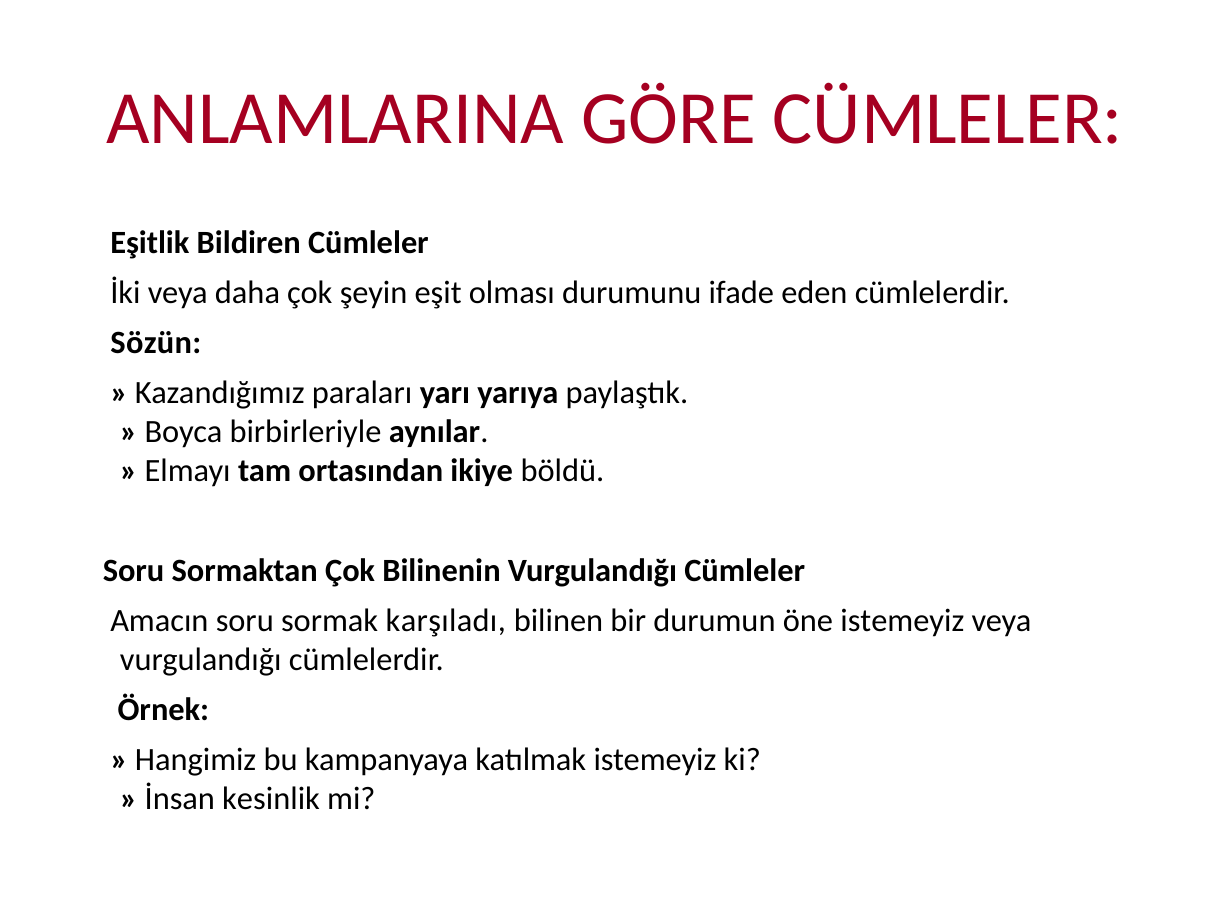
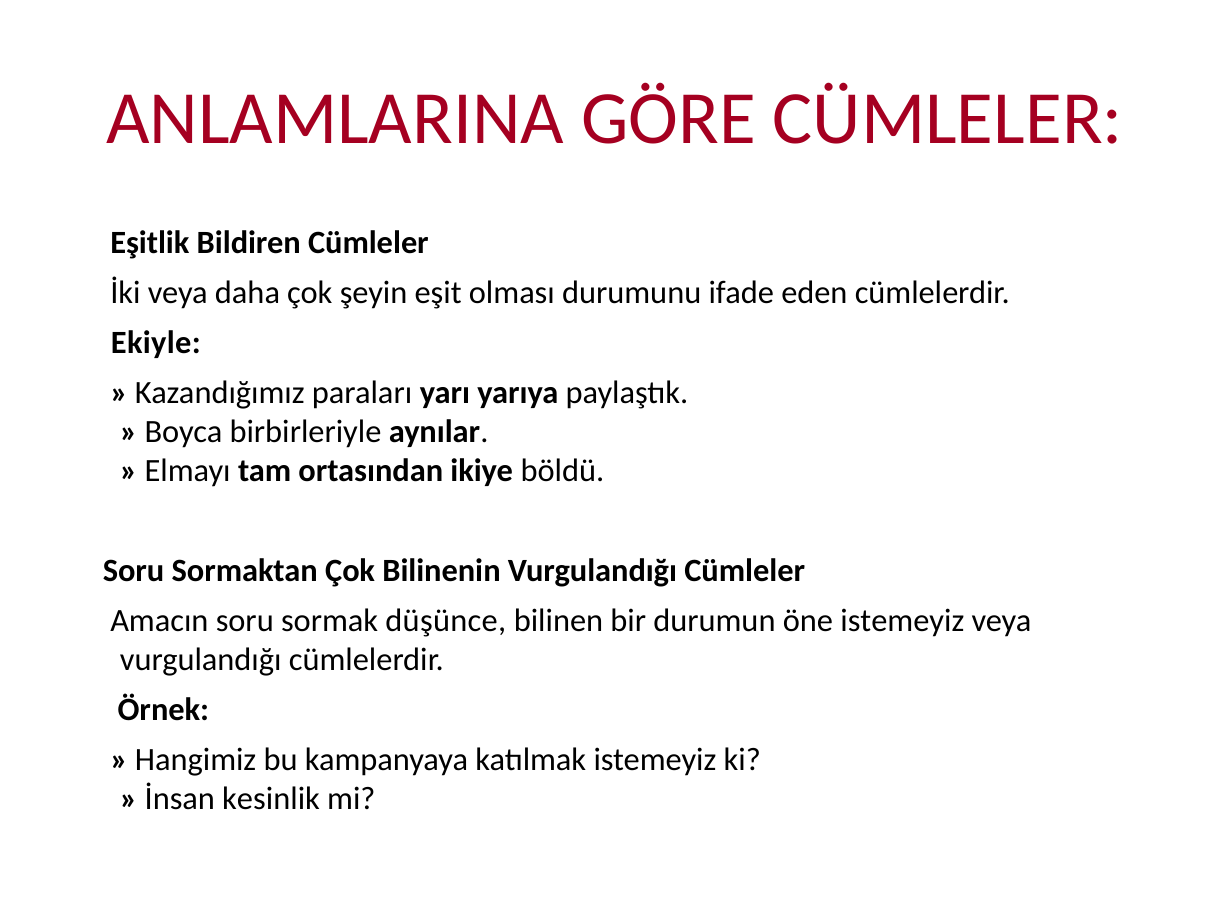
Sözün: Sözün -> Ekiyle
karşıladı: karşıladı -> düşünce
